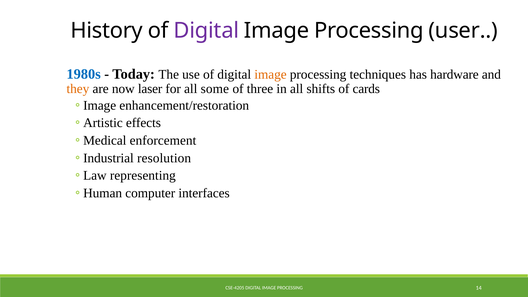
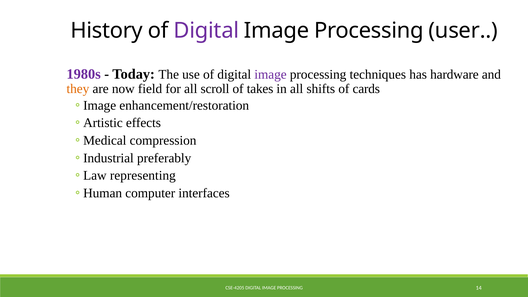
1980s colour: blue -> purple
image at (271, 74) colour: orange -> purple
laser: laser -> field
some: some -> scroll
three: three -> takes
enforcement: enforcement -> compression
resolution: resolution -> preferably
